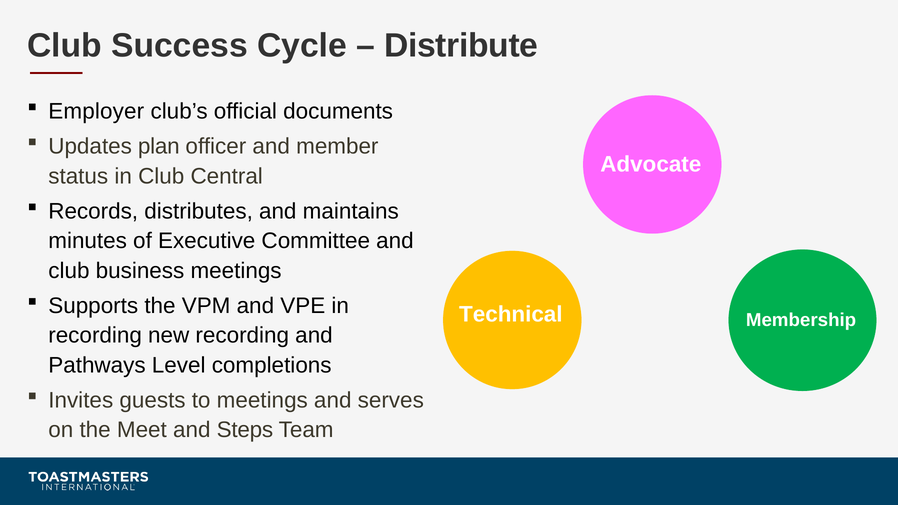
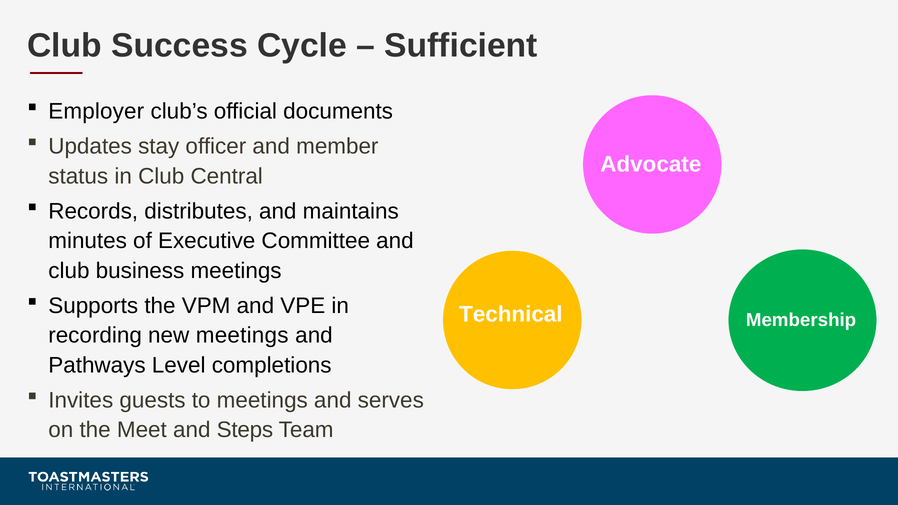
Distribute: Distribute -> Sufficient
plan: plan -> stay
new recording: recording -> meetings
